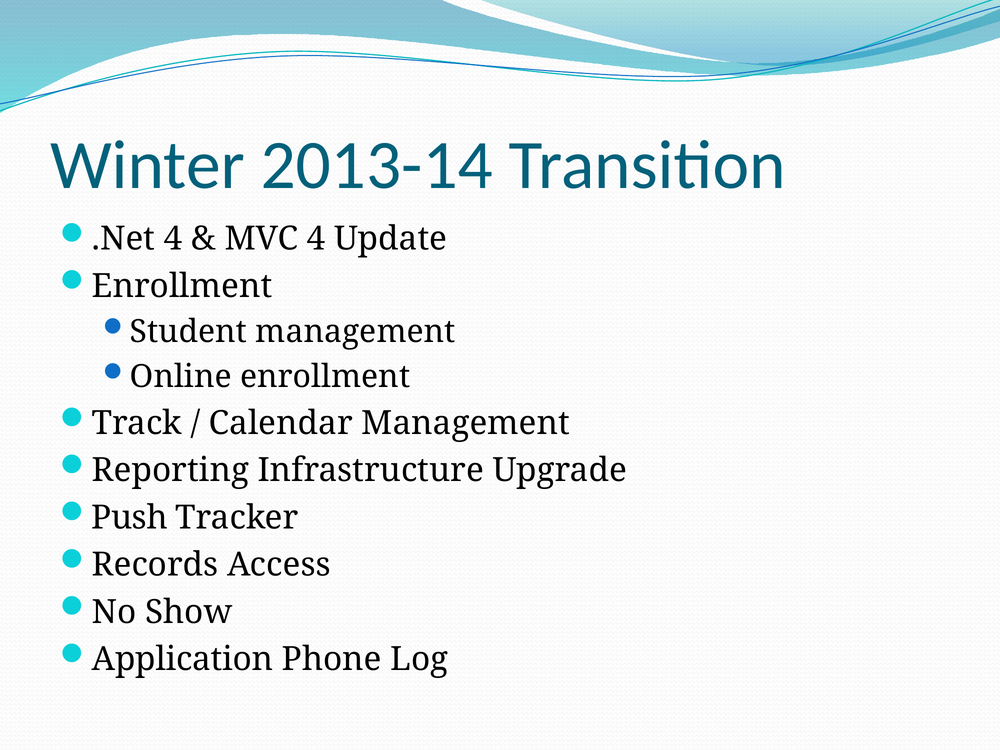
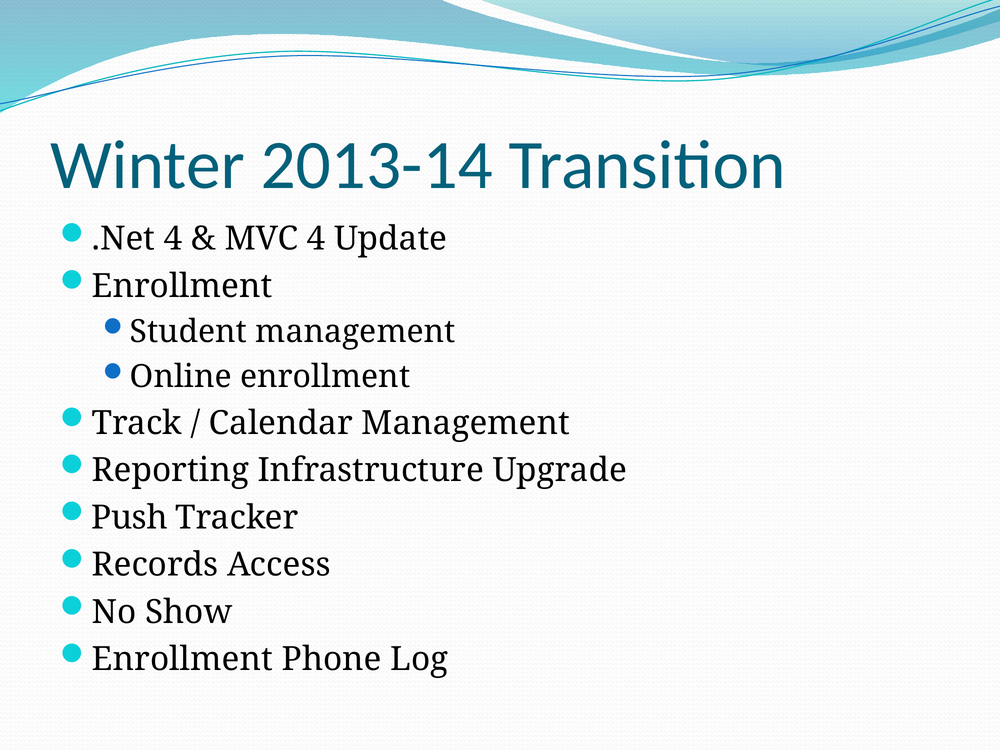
Application at (183, 659): Application -> Enrollment
